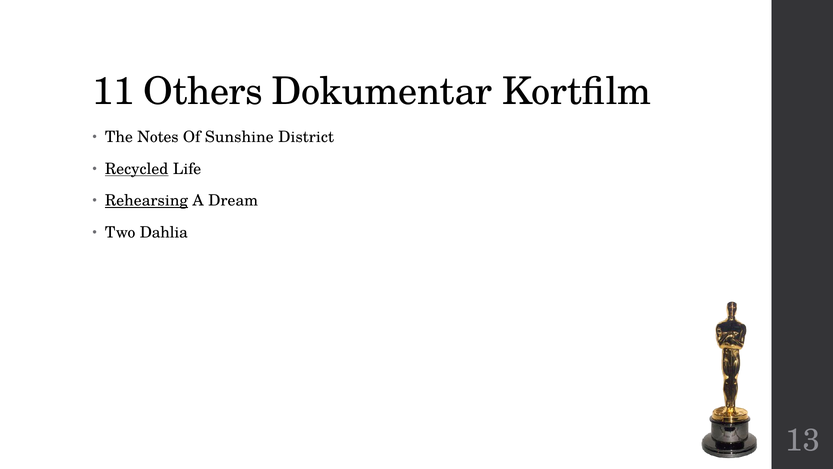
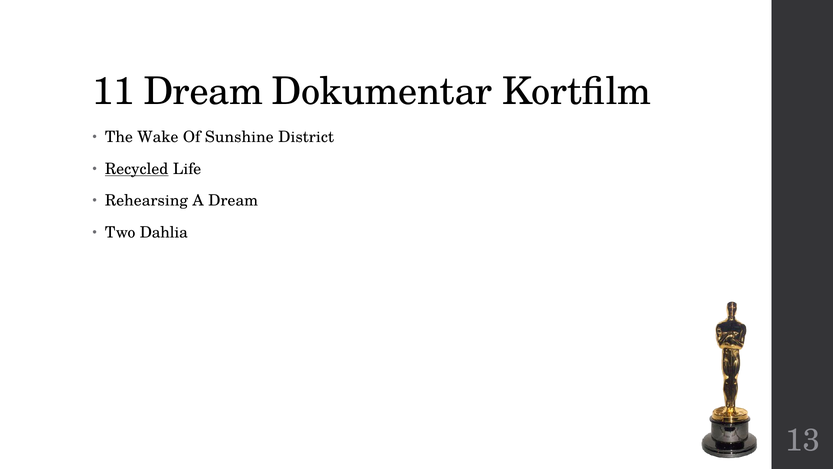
11 Others: Others -> Dream
Notes: Notes -> Wake
Rehearsing underline: present -> none
